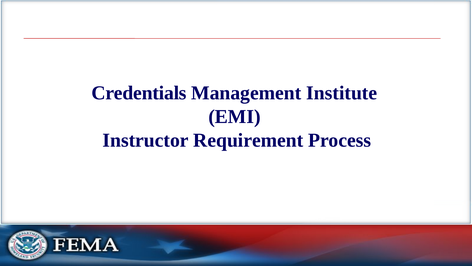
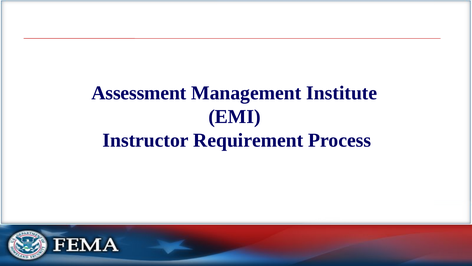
Credentials: Credentials -> Assessment
